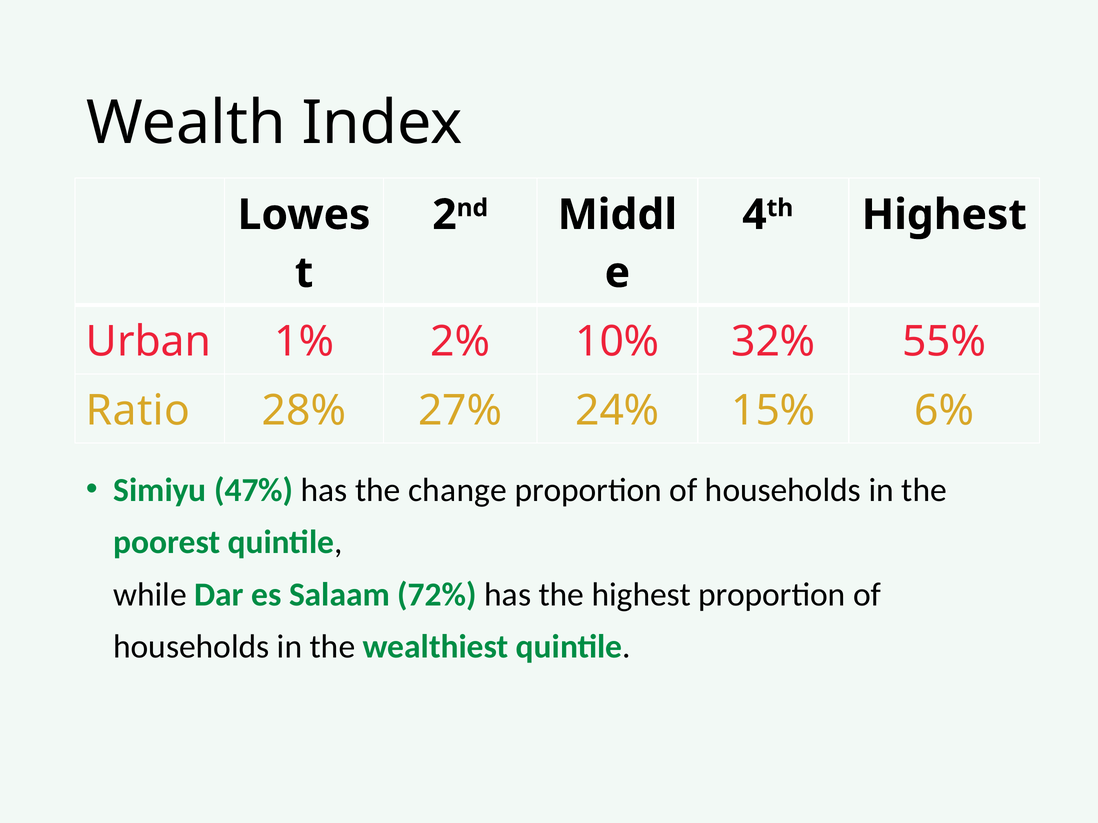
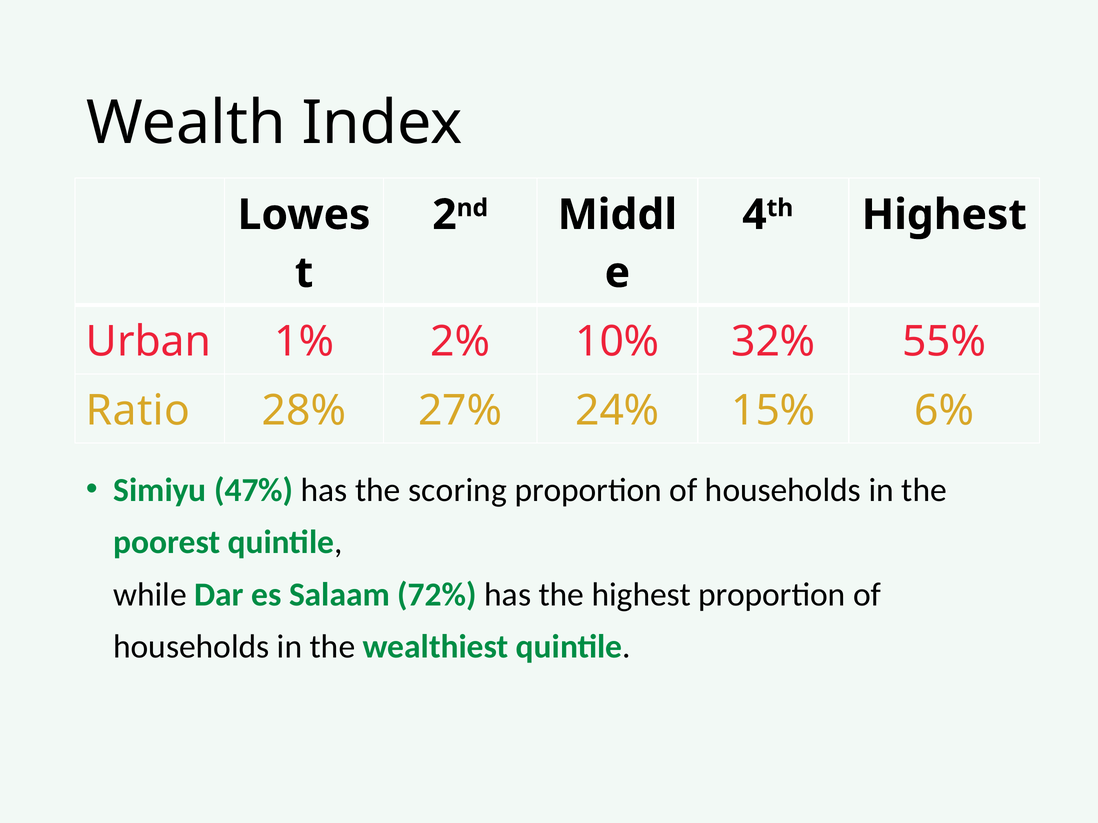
change: change -> scoring
